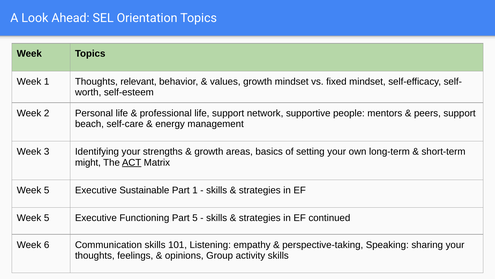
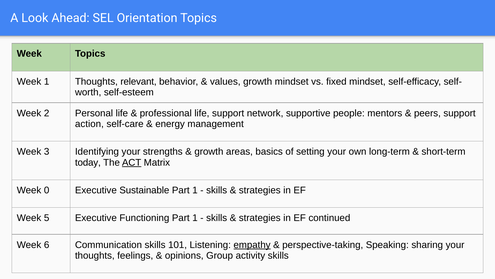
beach: beach -> action
might: might -> today
5 at (47, 190): 5 -> 0
Functioning Part 5: 5 -> 1
empathy underline: none -> present
